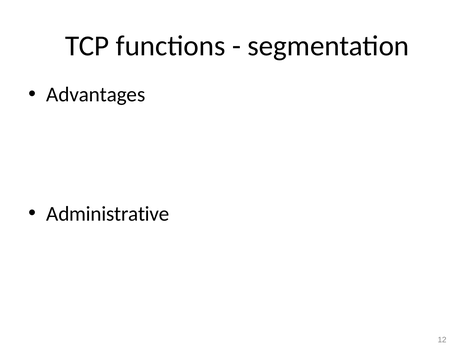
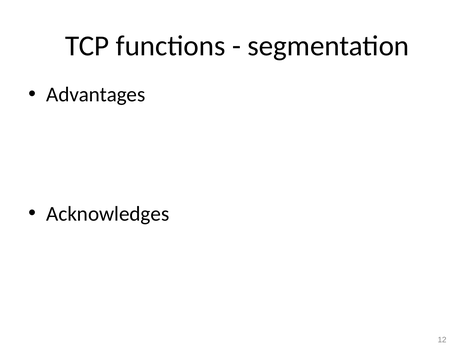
Administrative: Administrative -> Acknowledges
